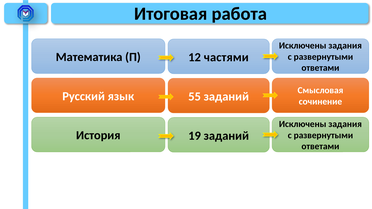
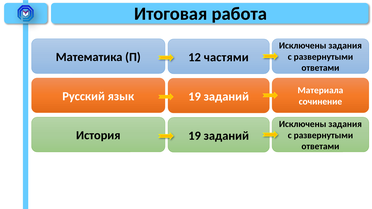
Смысловая: Смысловая -> Материала
язык 55: 55 -> 19
